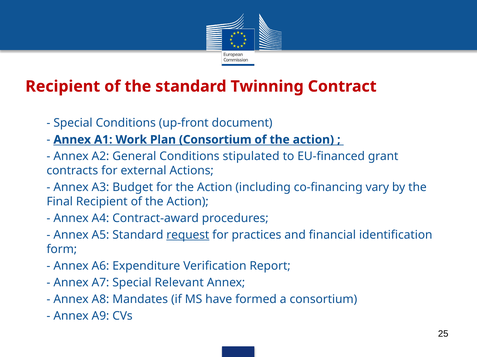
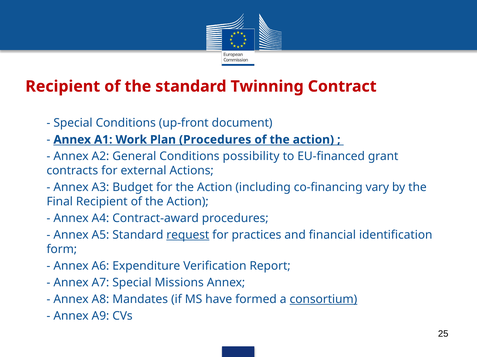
Plan Consortium: Consortium -> Procedures
stipulated: stipulated -> possibility
Relevant: Relevant -> Missions
consortium at (323, 300) underline: none -> present
